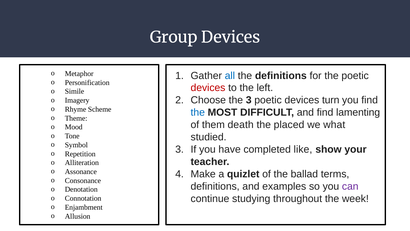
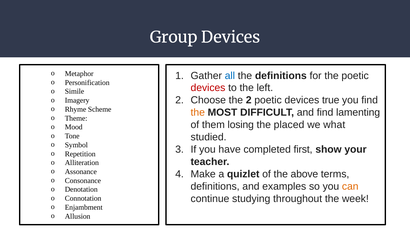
the 3: 3 -> 2
turn: turn -> true
the at (198, 112) colour: blue -> orange
death: death -> losing
like: like -> first
ballad: ballad -> above
can colour: purple -> orange
